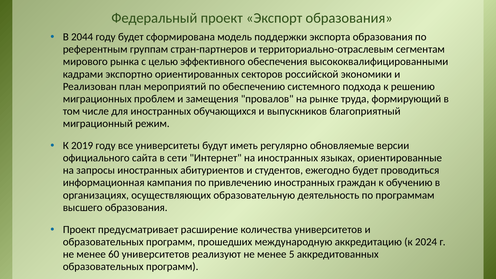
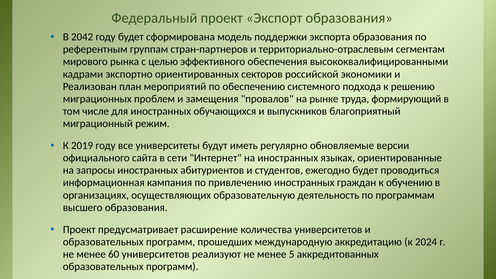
2044: 2044 -> 2042
